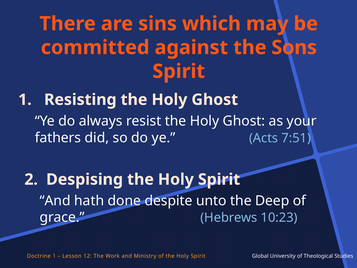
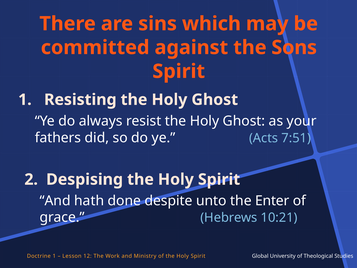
Deep: Deep -> Enter
10:23: 10:23 -> 10:21
